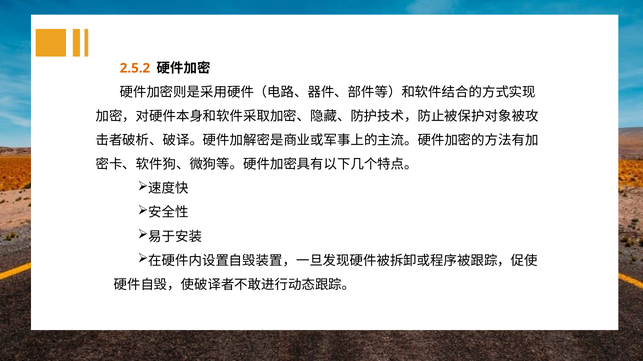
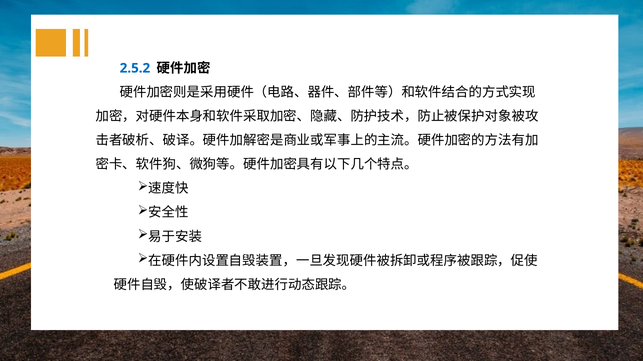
2.5.2 colour: orange -> blue
